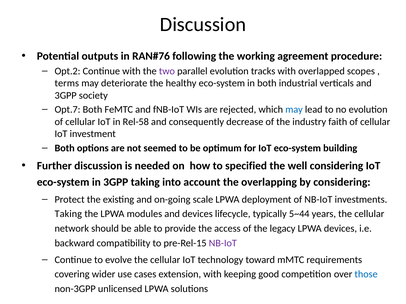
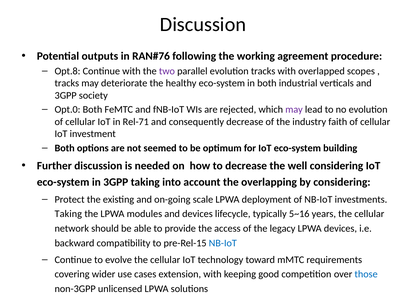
Opt.2: Opt.2 -> Opt.8
terms at (67, 83): terms -> tracks
Opt.7: Opt.7 -> Opt.0
may at (294, 110) colour: blue -> purple
Rel-58: Rel-58 -> Rel-71
to specified: specified -> decrease
5~44: 5~44 -> 5~16
NB-IoT at (223, 243) colour: purple -> blue
